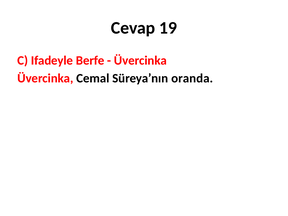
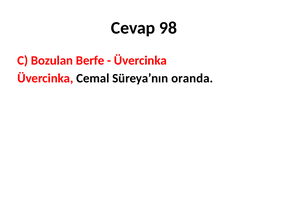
19: 19 -> 98
Ifadeyle: Ifadeyle -> Bozulan
